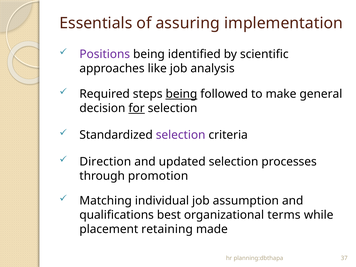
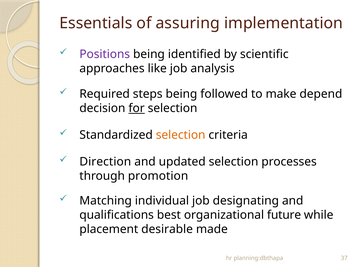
being at (181, 94) underline: present -> none
general: general -> depend
selection at (181, 135) colour: purple -> orange
assumption: assumption -> designating
terms: terms -> future
retaining: retaining -> desirable
